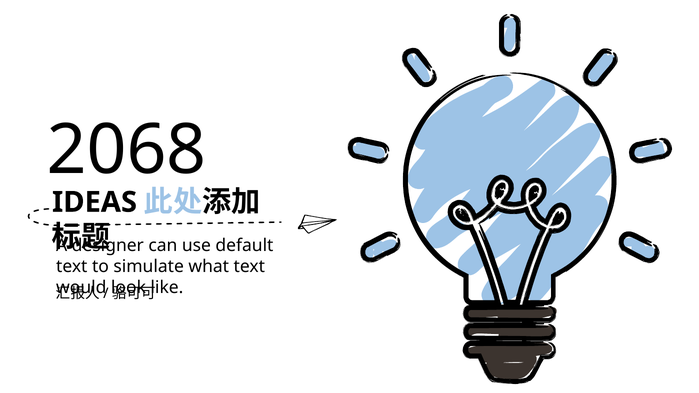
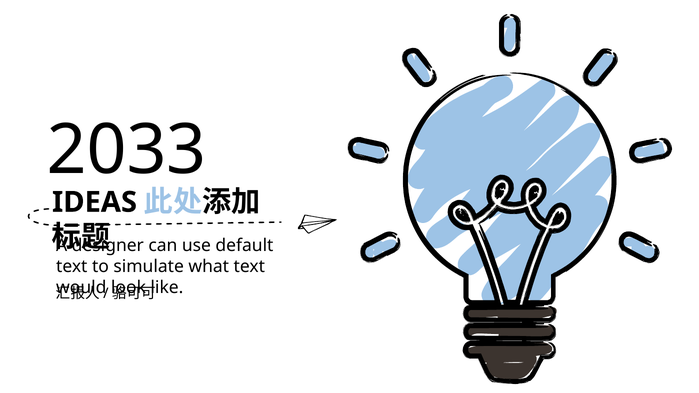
2068: 2068 -> 2033
